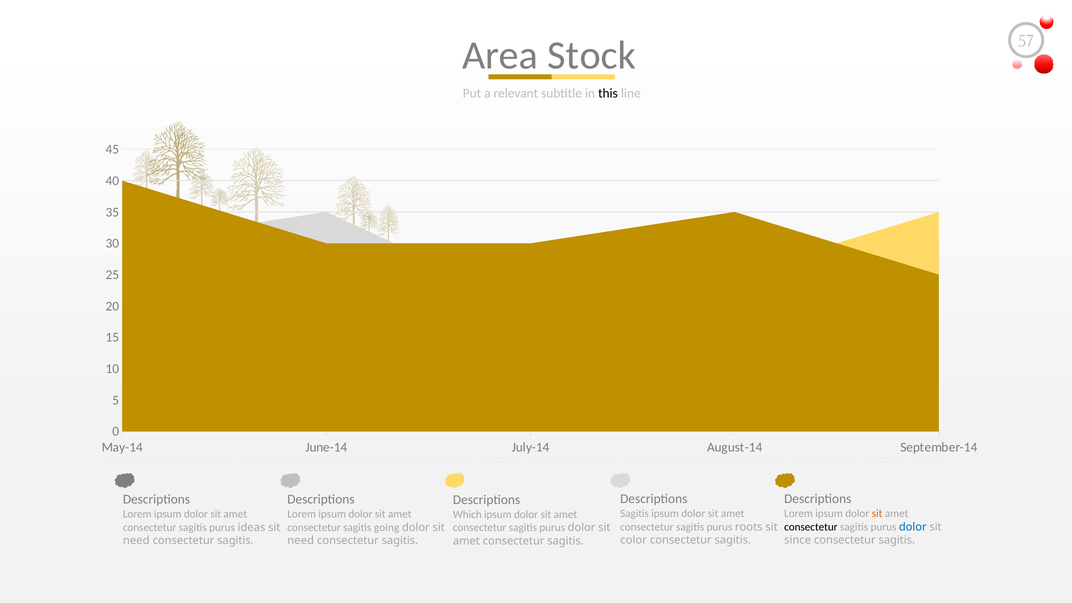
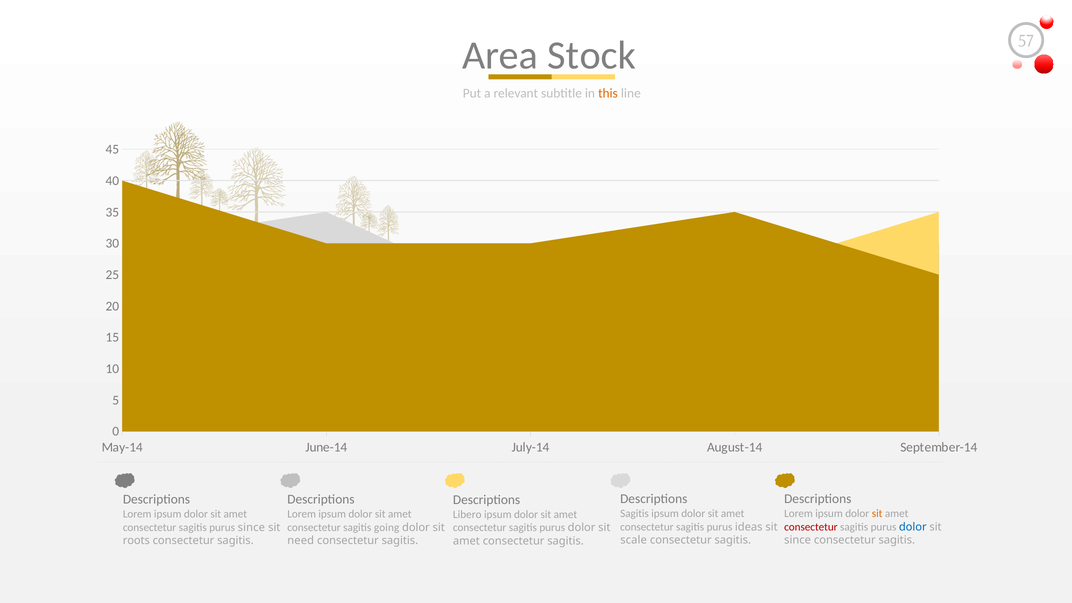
this colour: black -> orange
Which: Which -> Libero
roots: roots -> ideas
consectetur at (811, 527) colour: black -> red
purus ideas: ideas -> since
color: color -> scale
need at (136, 541): need -> roots
